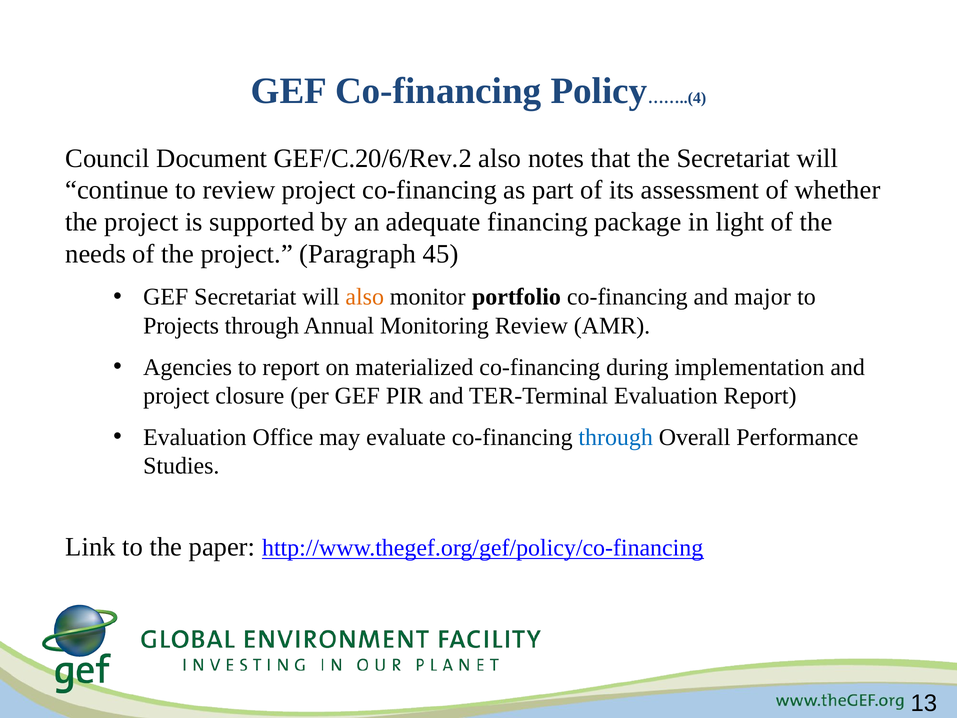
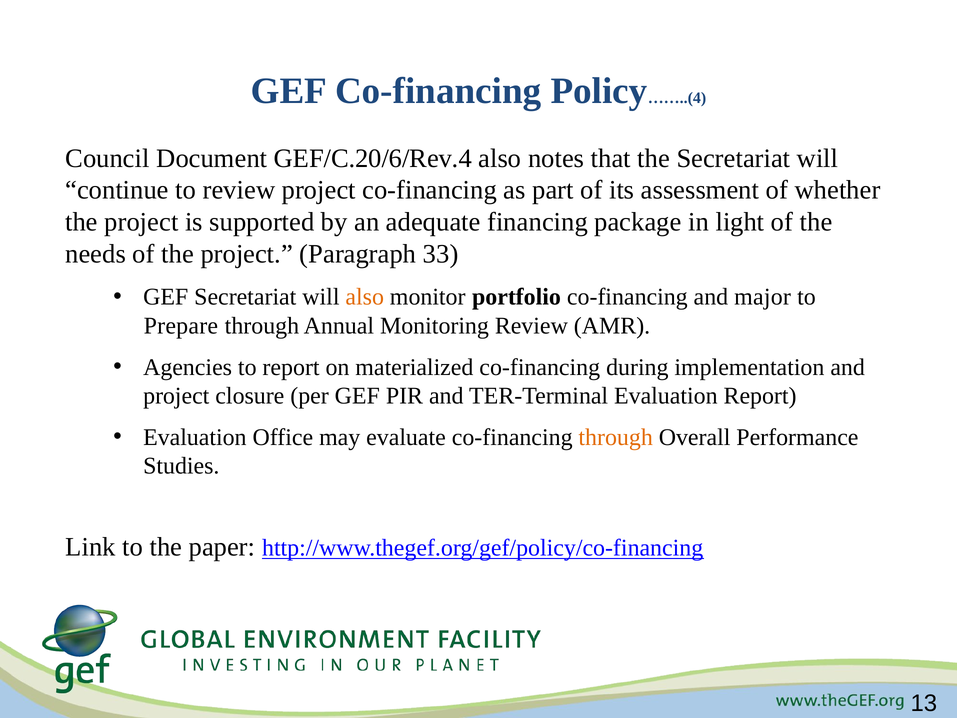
GEF/C.20/6/Rev.2: GEF/C.20/6/Rev.2 -> GEF/C.20/6/Rev.4
45: 45 -> 33
Projects: Projects -> Prepare
through at (616, 437) colour: blue -> orange
